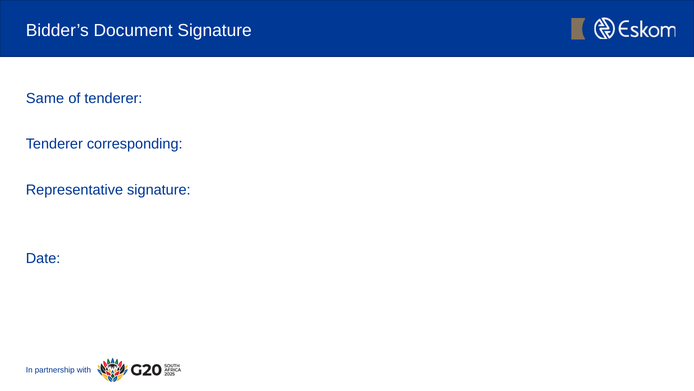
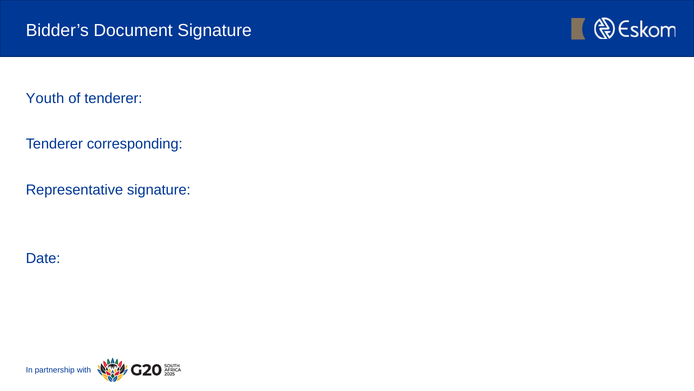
Same: Same -> Youth
